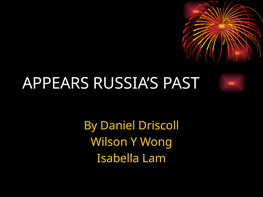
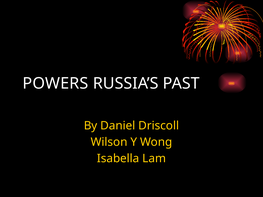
APPEARS: APPEARS -> POWERS
